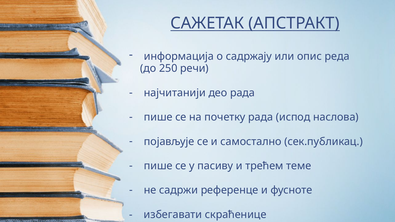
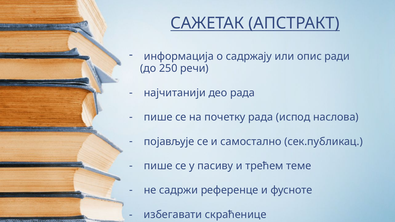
реда: реда -> ради
